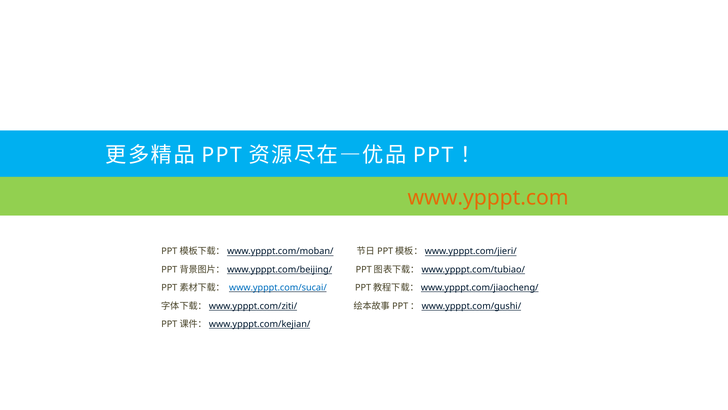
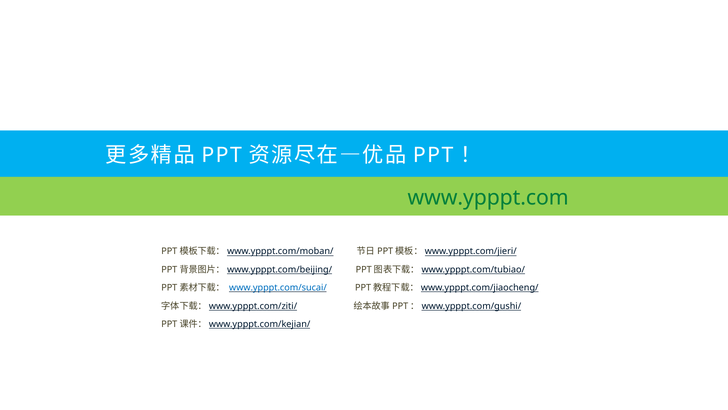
www.ypppt.com colour: orange -> green
